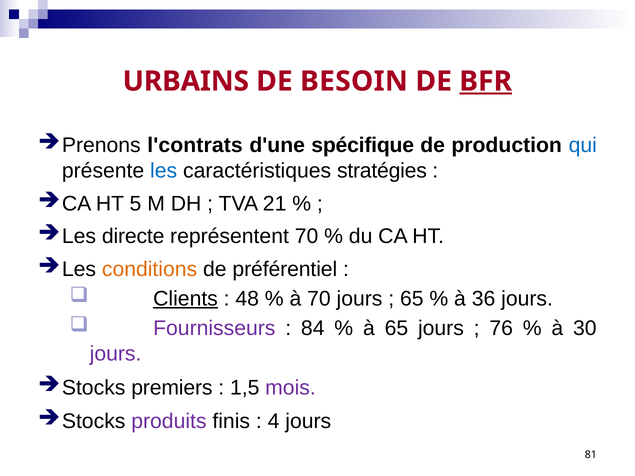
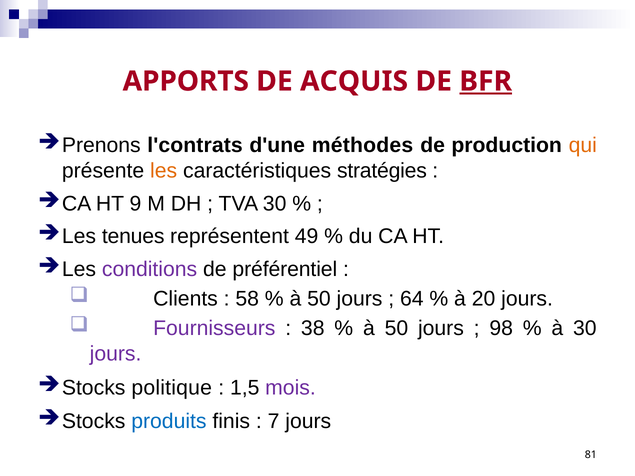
URBAINS: URBAINS -> APPORTS
BESOIN: BESOIN -> ACQUIS
spécifique: spécifique -> méthodes
qui colour: blue -> orange
les colour: blue -> orange
5: 5 -> 9
TVA 21: 21 -> 30
directe: directe -> tenues
représentent 70: 70 -> 49
conditions colour: orange -> purple
Clients underline: present -> none
48: 48 -> 58
70 at (319, 299): 70 -> 50
65 at (412, 299): 65 -> 64
36: 36 -> 20
84: 84 -> 38
65 at (396, 329): 65 -> 50
76: 76 -> 98
premiers: premiers -> politique
produits colour: purple -> blue
4: 4 -> 7
